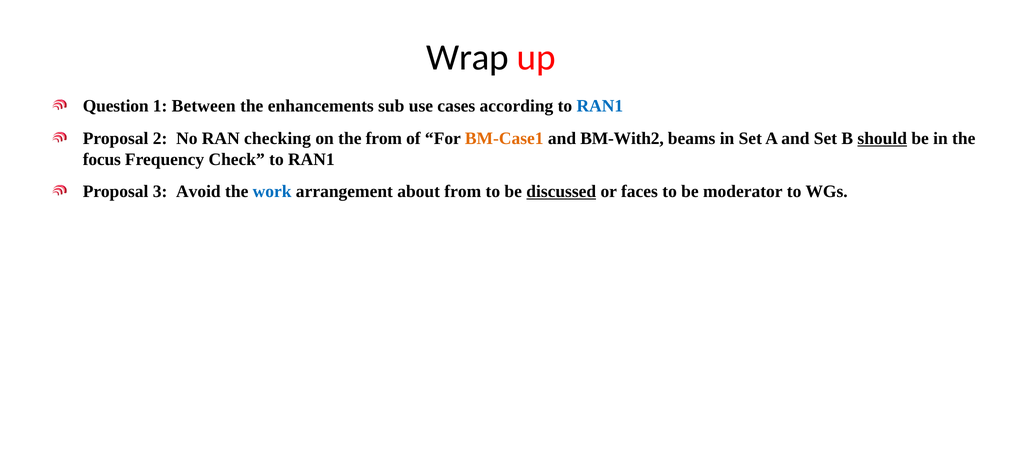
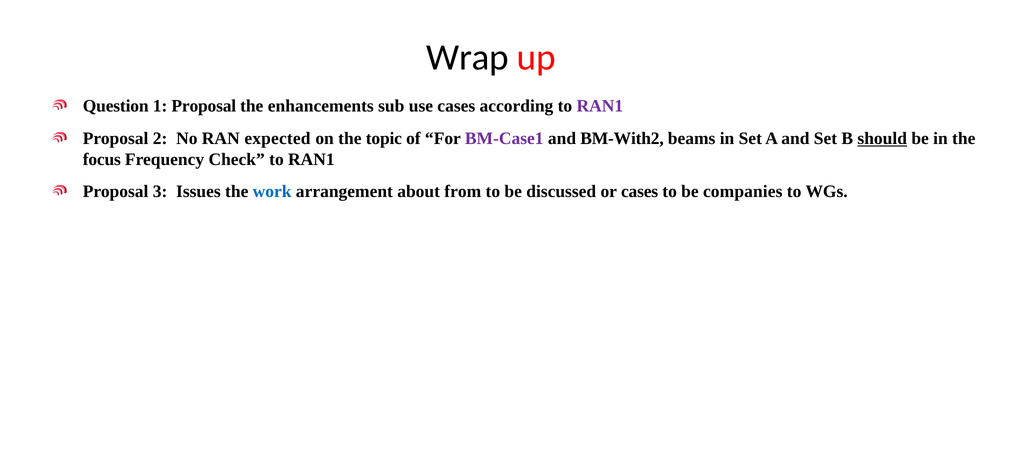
1 Between: Between -> Proposal
RAN1 at (600, 106) colour: blue -> purple
checking: checking -> expected
the from: from -> topic
BM-Case1 colour: orange -> purple
Avoid: Avoid -> Issues
discussed underline: present -> none
or faces: faces -> cases
moderator: moderator -> companies
